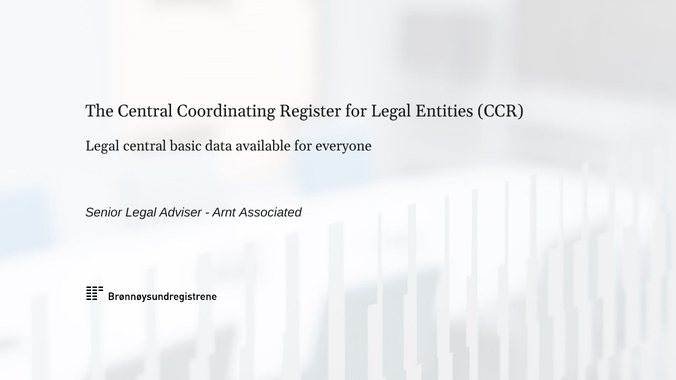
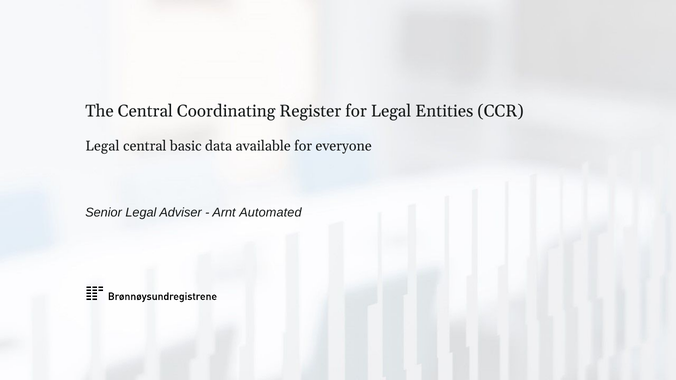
Associated: Associated -> Automated
